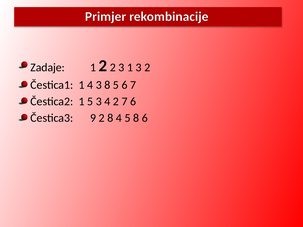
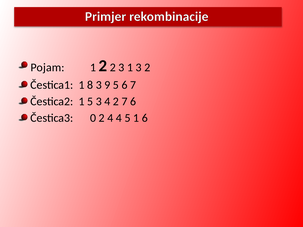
Zadaje: Zadaje -> Pojam
1 4: 4 -> 8
3 8: 8 -> 9
9: 9 -> 0
2 8: 8 -> 4
5 8: 8 -> 1
